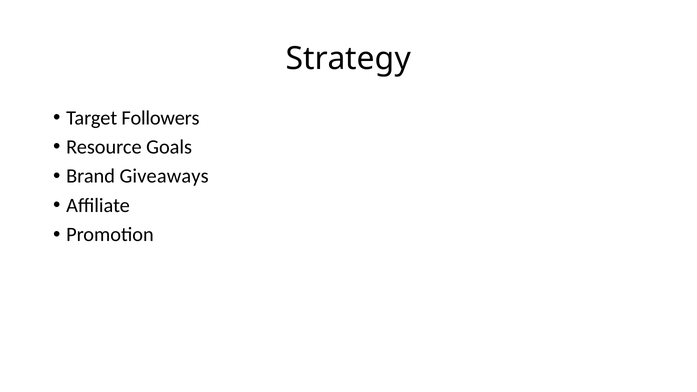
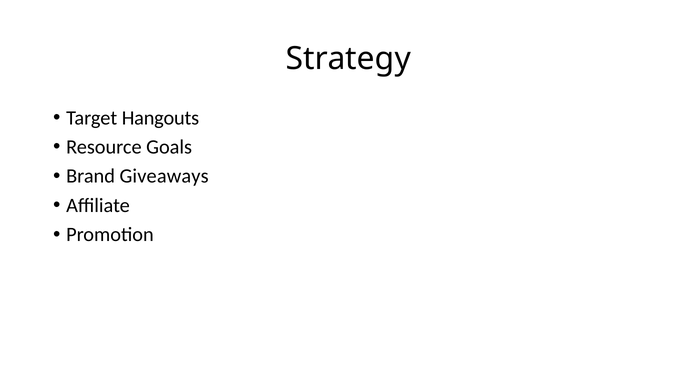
Followers: Followers -> Hangouts
